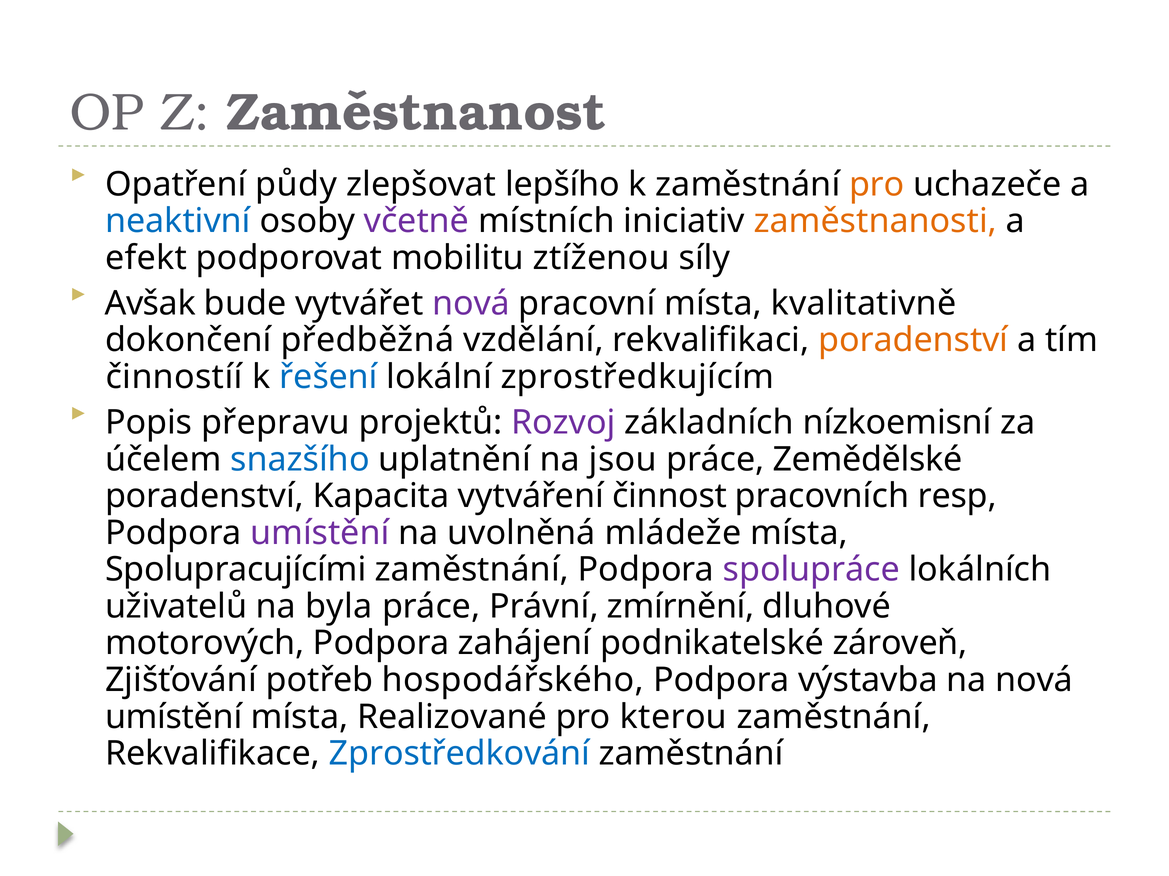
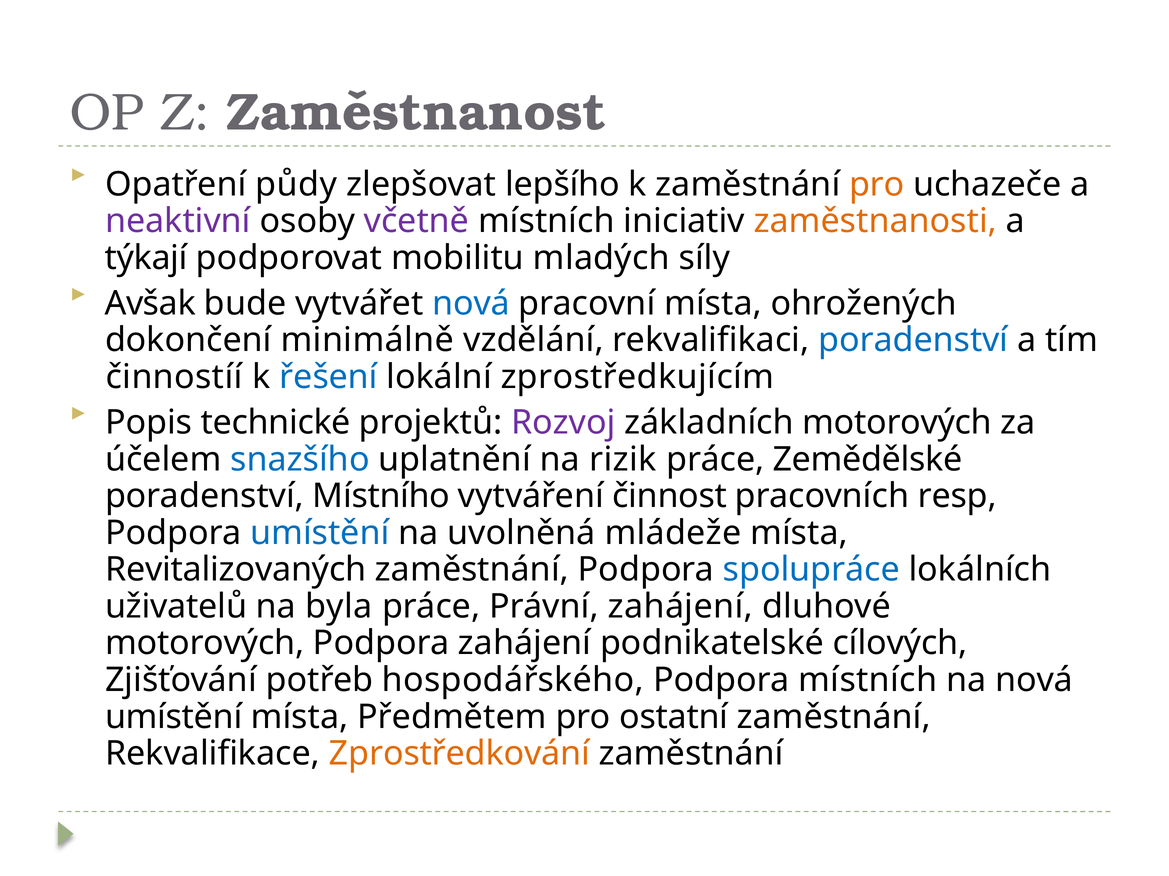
neaktivní colour: blue -> purple
efekt: efekt -> týkají
ztíženou: ztíženou -> mladých
nová at (471, 304) colour: purple -> blue
kvalitativně: kvalitativně -> ohrožených
předběžná: předběžná -> minimálně
poradenství at (913, 341) colour: orange -> blue
přepravu: přepravu -> technické
základních nízkoemisní: nízkoemisní -> motorových
jsou: jsou -> rizik
Kapacita: Kapacita -> Místního
umístění at (320, 533) colour: purple -> blue
Spolupracujícími: Spolupracujícími -> Revitalizovaných
spolupráce colour: purple -> blue
Právní zmírnění: zmírnění -> zahájení
zároveň: zároveň -> cílových
Podpora výstavba: výstavba -> místních
Realizované: Realizované -> Předmětem
kterou: kterou -> ostatní
Zprostředkování colour: blue -> orange
